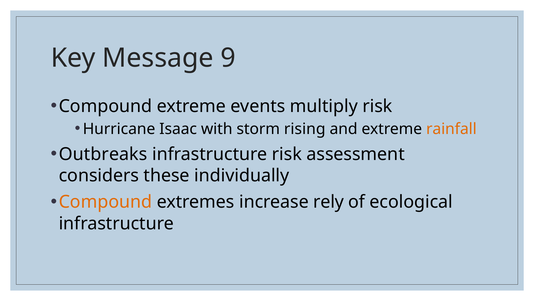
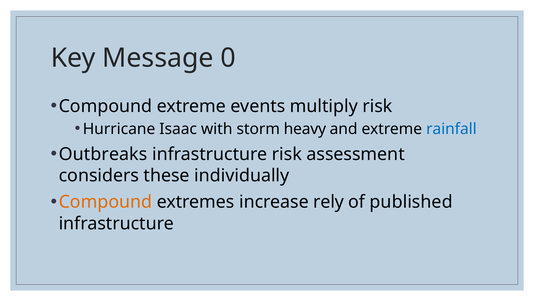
9: 9 -> 0
rising: rising -> heavy
rainfall colour: orange -> blue
ecological: ecological -> published
